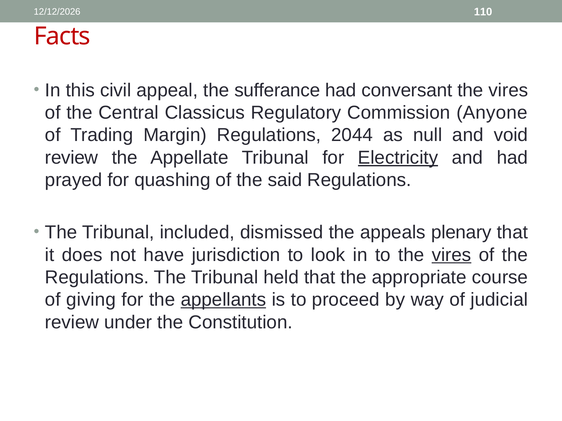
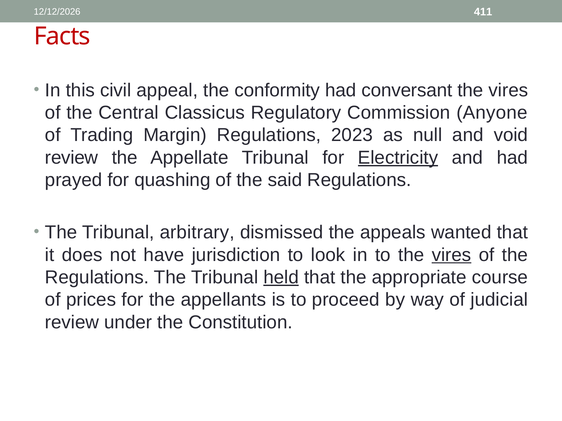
110: 110 -> 411
sufferance: sufferance -> conformity
2044: 2044 -> 2023
included: included -> arbitrary
plenary: plenary -> wanted
held underline: none -> present
giving: giving -> prices
appellants underline: present -> none
